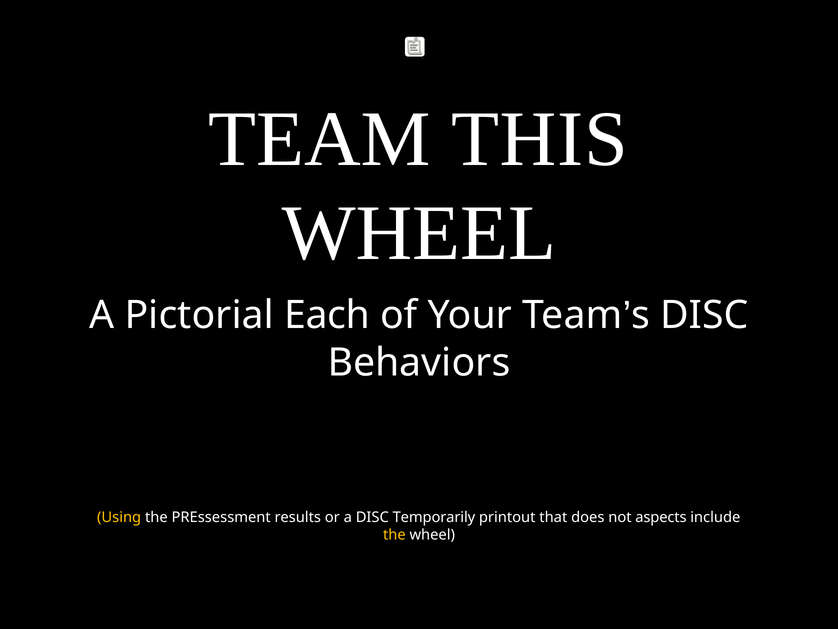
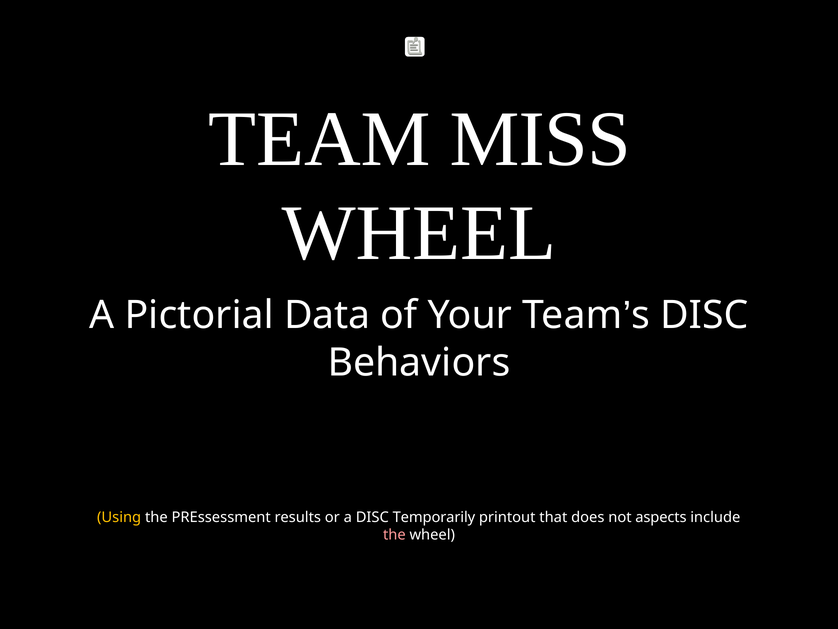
THIS: THIS -> MISS
Each: Each -> Data
the at (394, 534) colour: yellow -> pink
